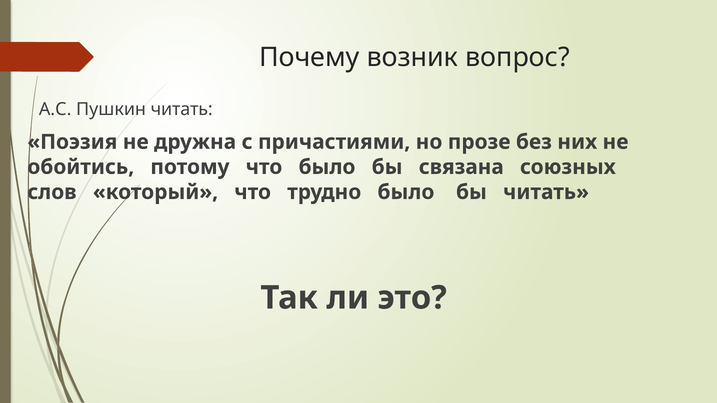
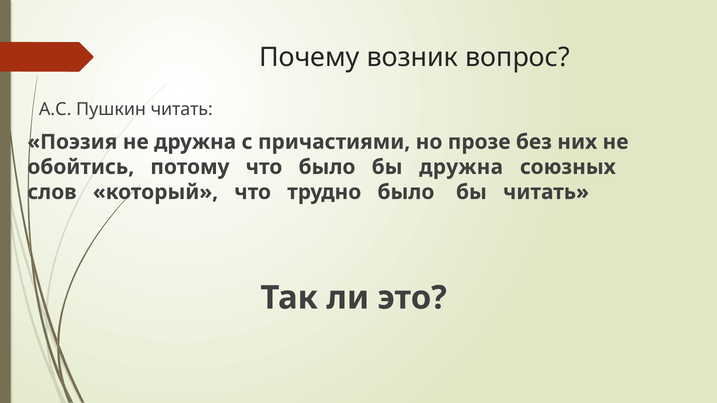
бы связана: связана -> дружна
